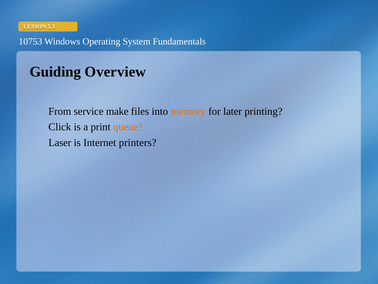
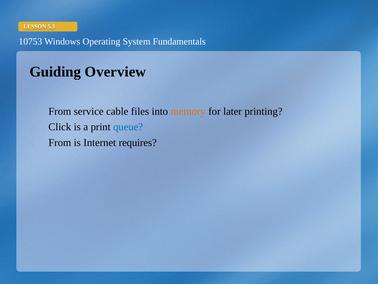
make: make -> cable
queue colour: orange -> blue
Laser at (60, 142): Laser -> From
printers: printers -> requires
